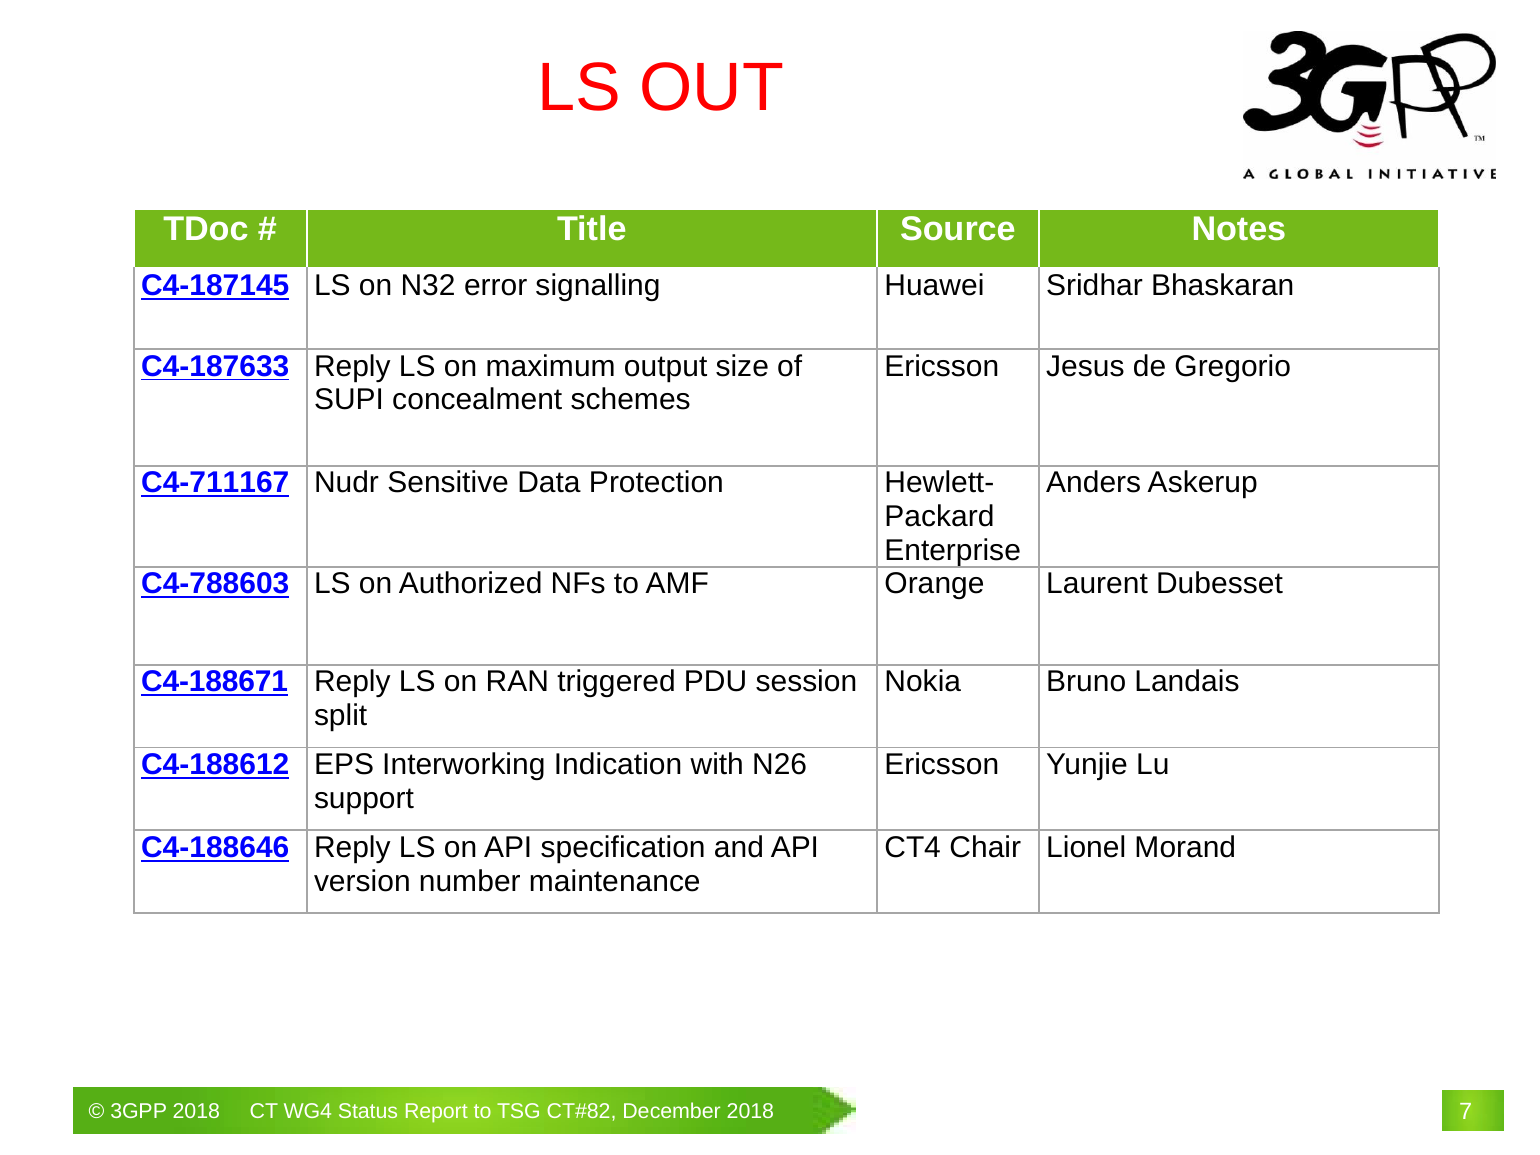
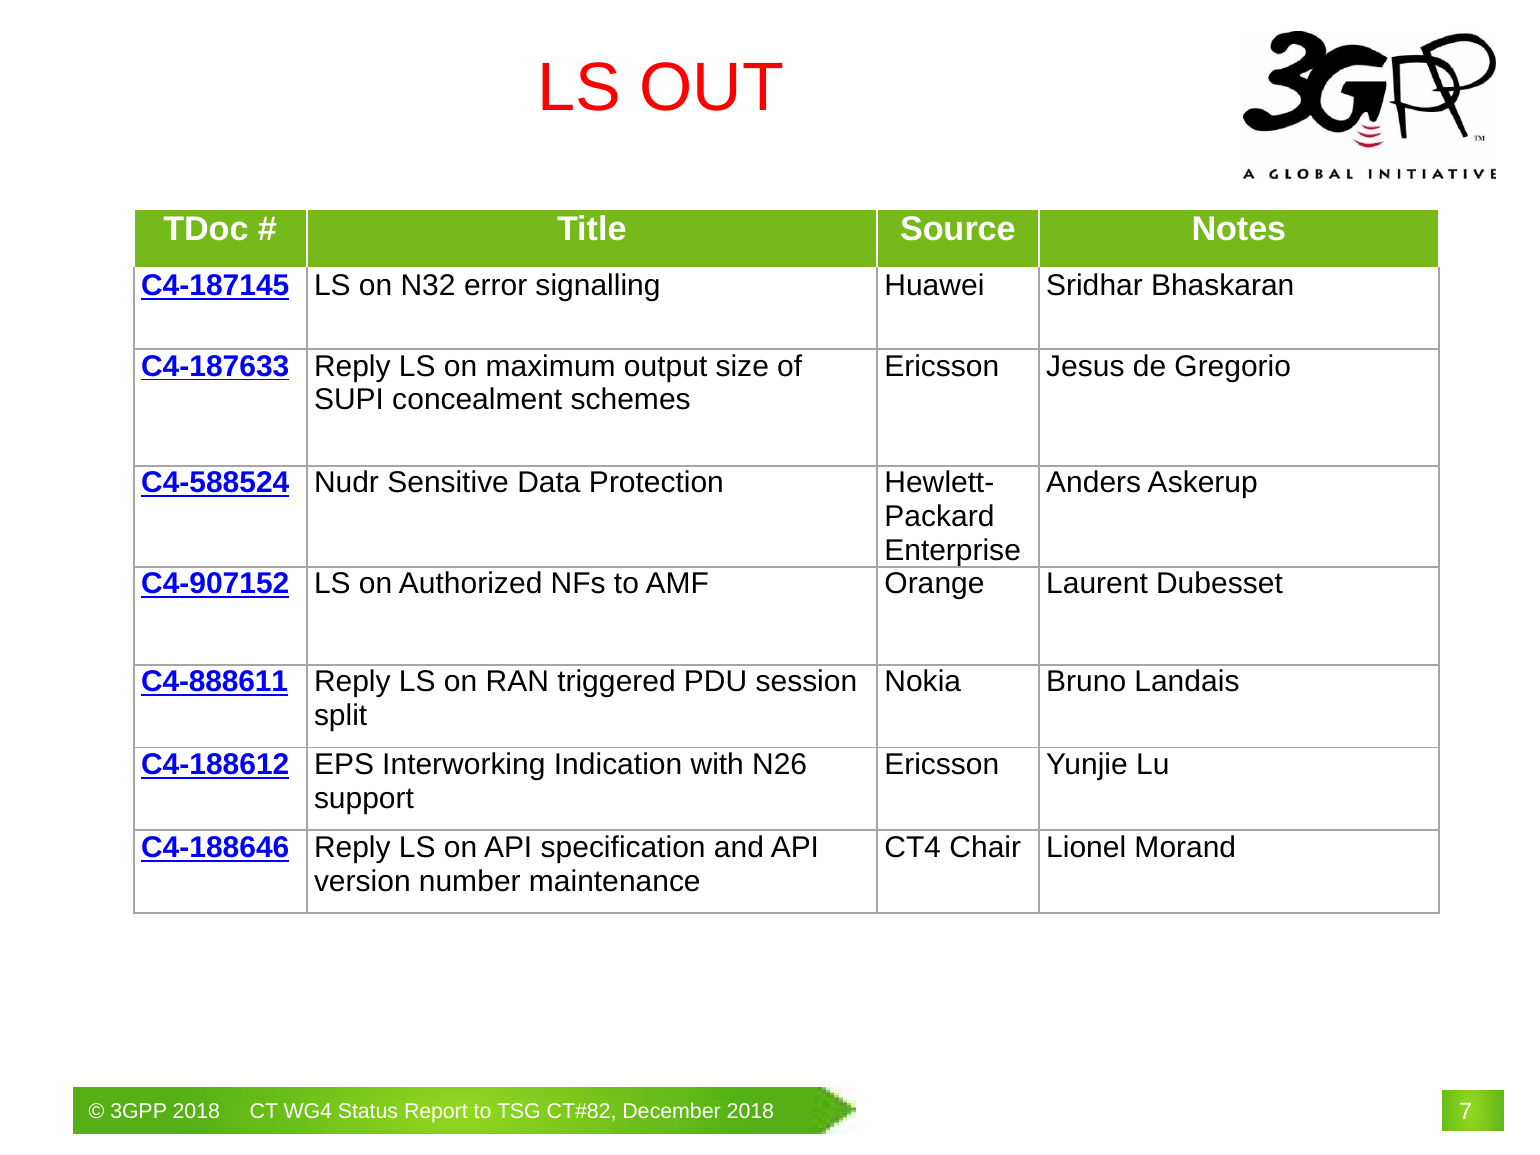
C4-711167: C4-711167 -> C4-588524
C4-788603: C4-788603 -> C4-907152
C4-188671: C4-188671 -> C4-888611
